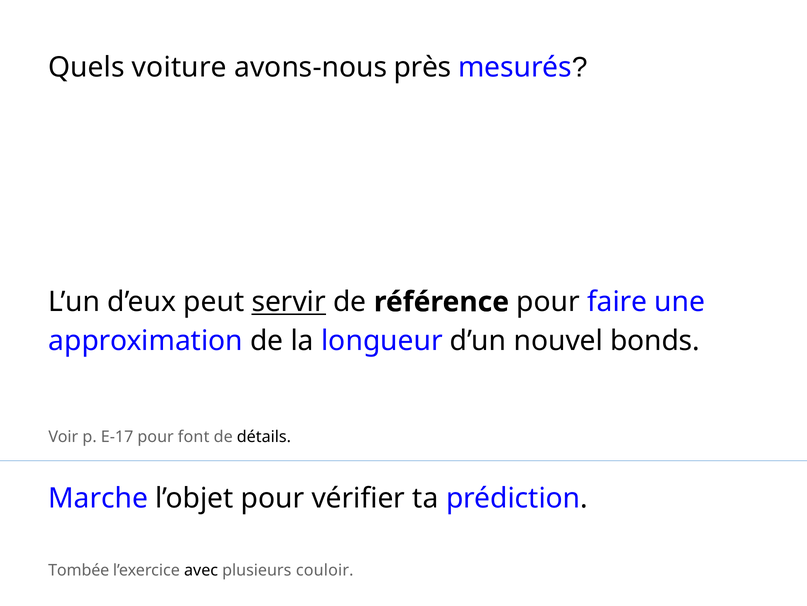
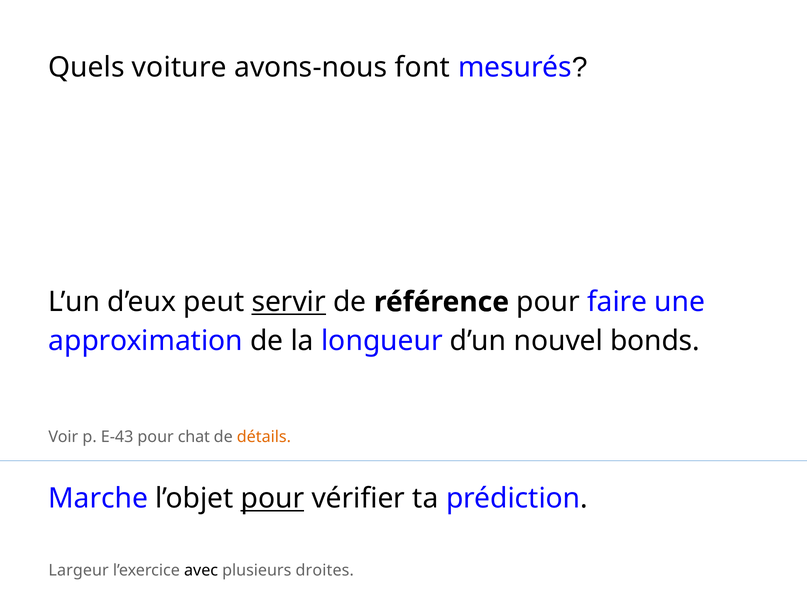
près: près -> font
E-17: E-17 -> E-43
font: font -> chat
détails colour: black -> orange
pour at (272, 498) underline: none -> present
Tombée: Tombée -> Largeur
couloir: couloir -> droites
